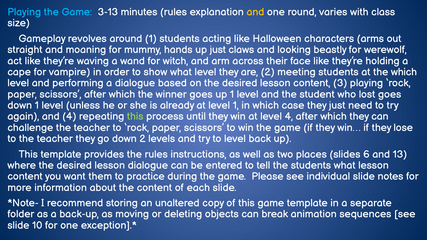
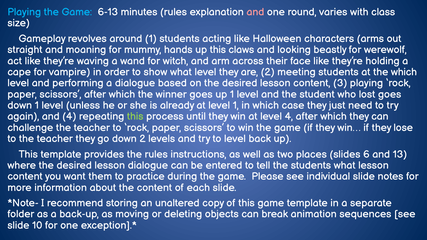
3-13: 3-13 -> 6-13
and at (255, 12) colour: yellow -> pink
hands up just: just -> this
